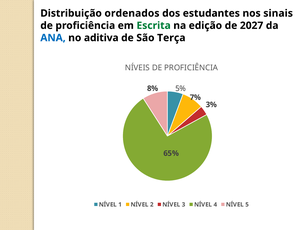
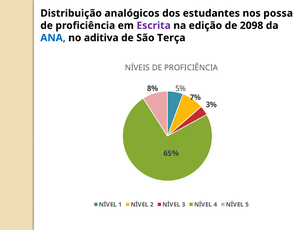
ordenados: ordenados -> analógicos
sinais: sinais -> possa
Escrita colour: green -> purple
2027: 2027 -> 2098
